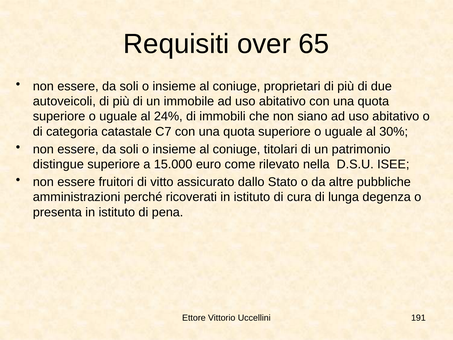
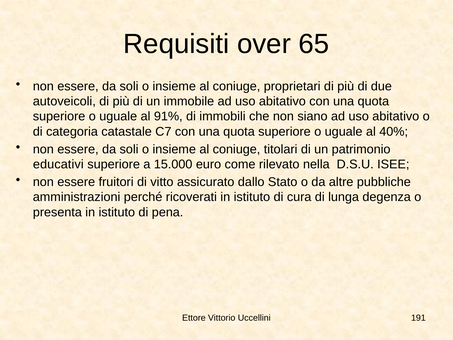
24%: 24% -> 91%
30%: 30% -> 40%
distingue: distingue -> educativi
